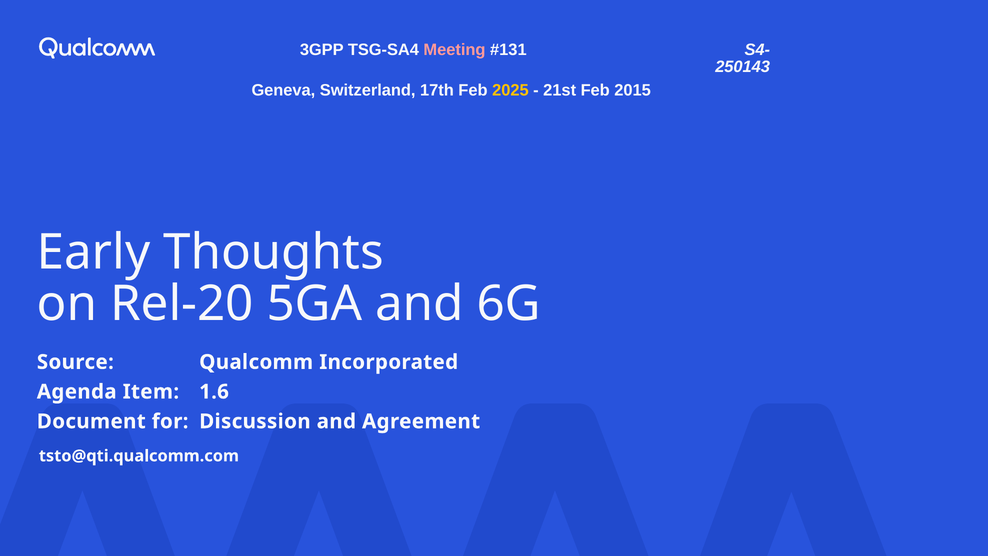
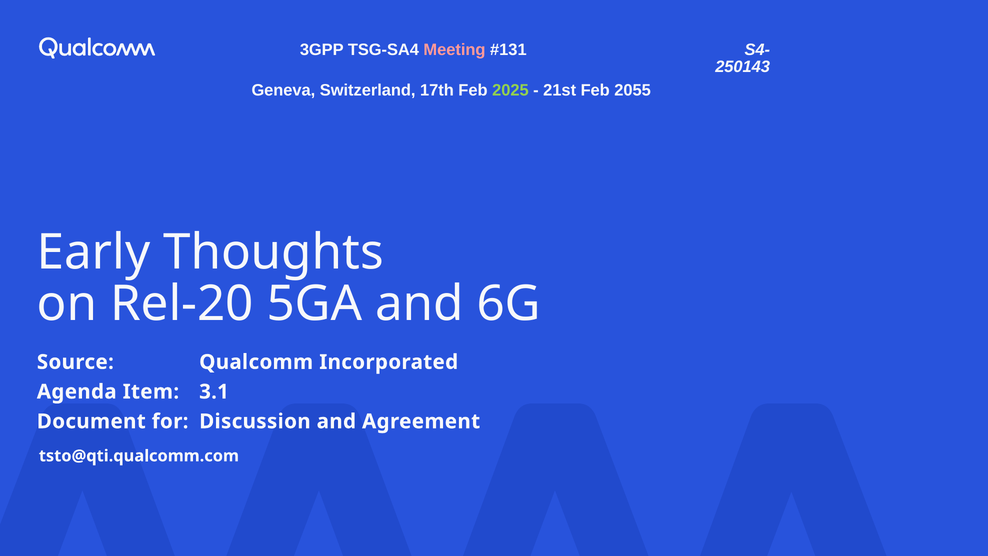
2025 colour: yellow -> light green
2015: 2015 -> 2055
1.6: 1.6 -> 3.1
